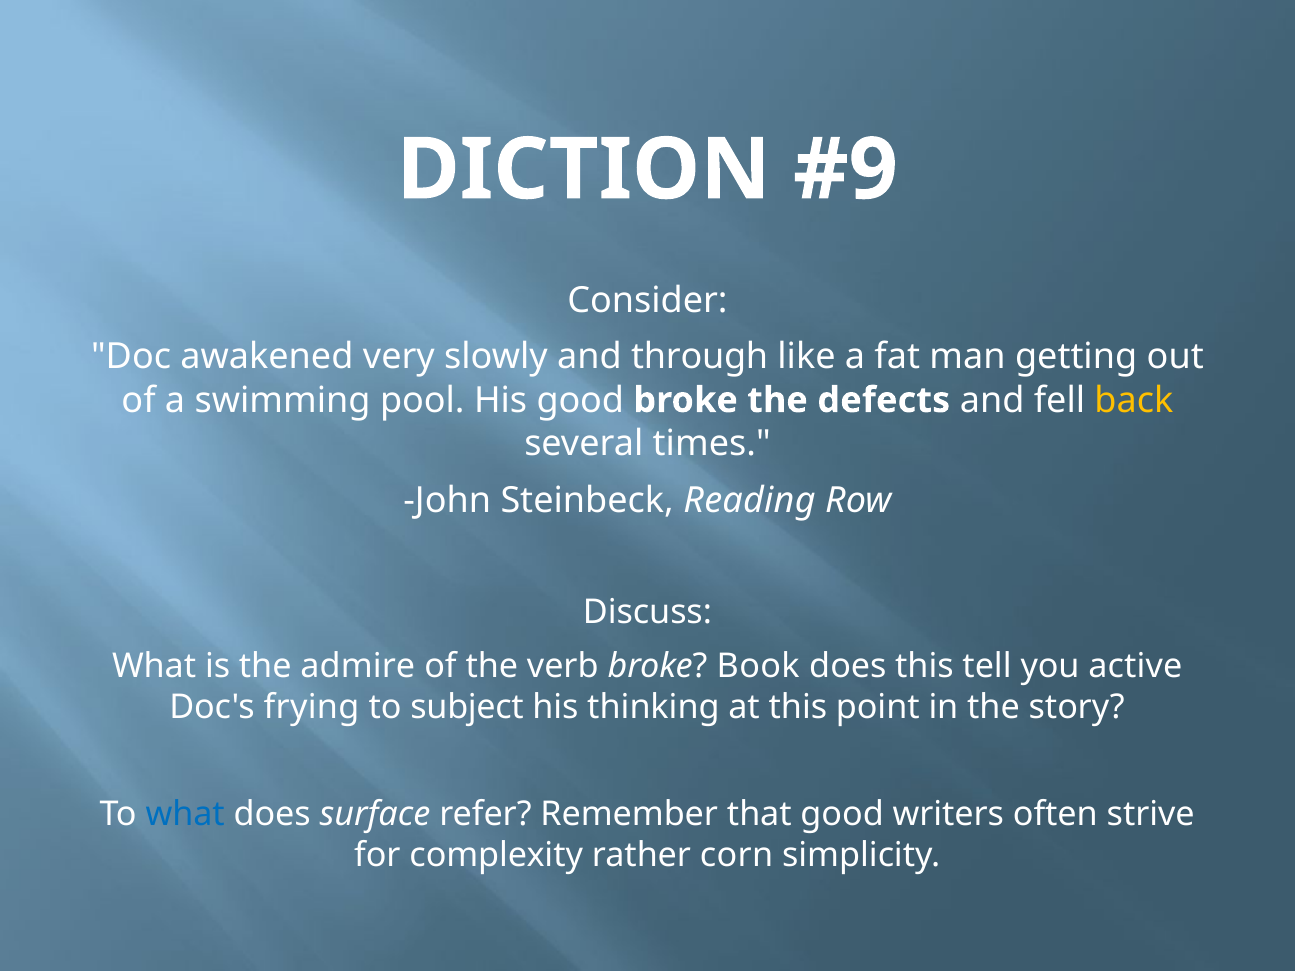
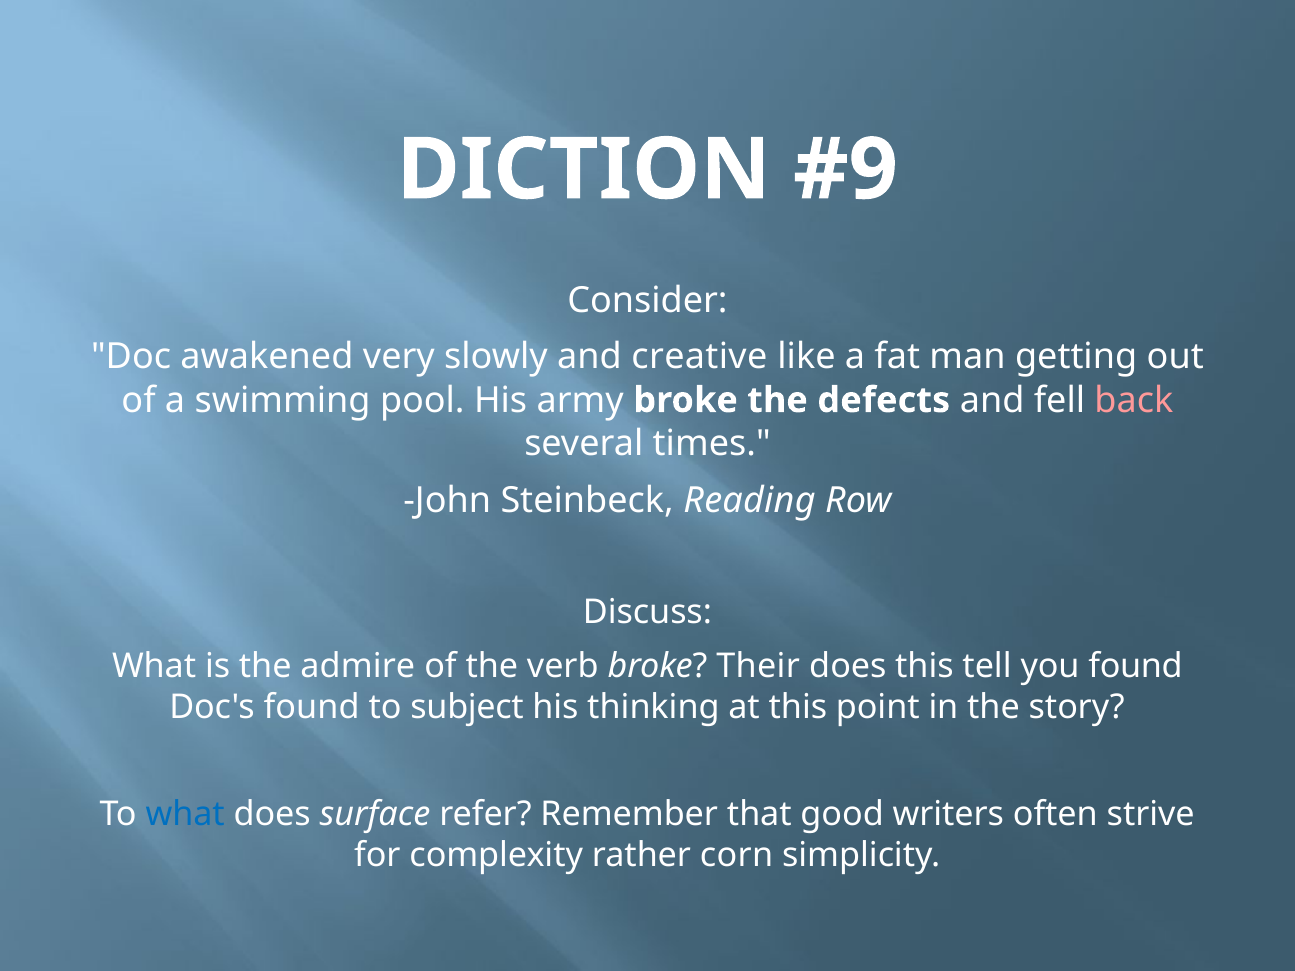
through: through -> creative
His good: good -> army
back colour: yellow -> pink
Book: Book -> Their
you active: active -> found
Doc's frying: frying -> found
